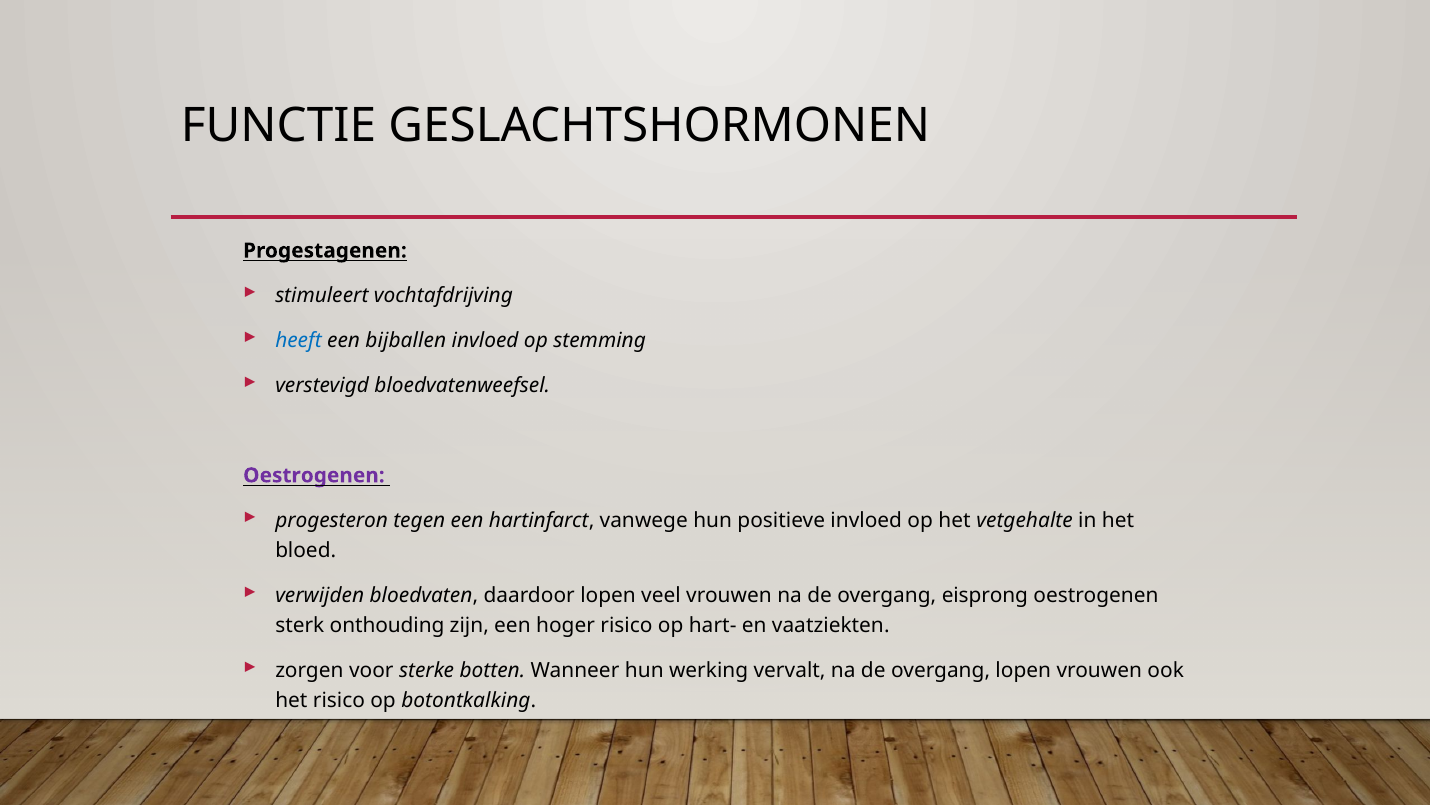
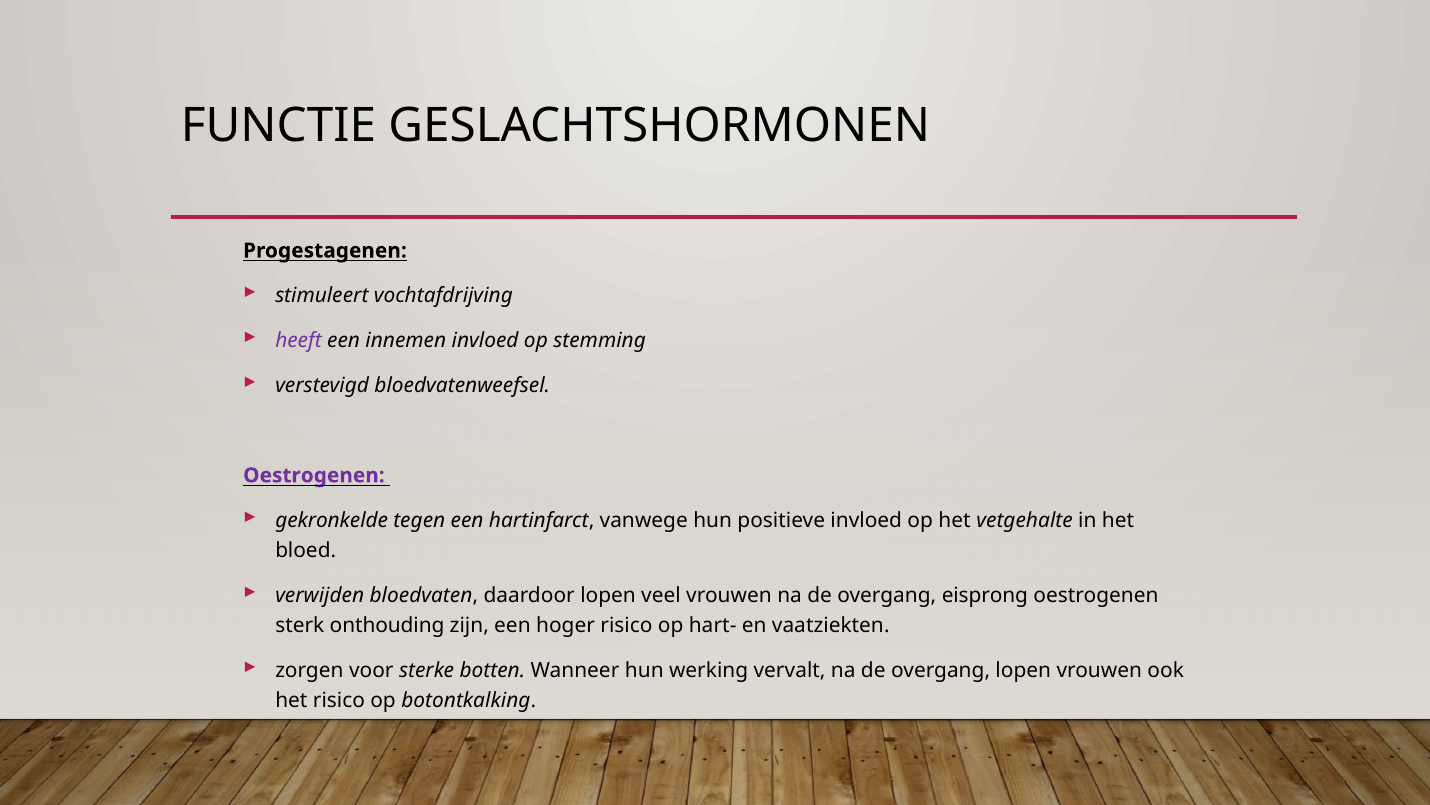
heeft colour: blue -> purple
bijballen: bijballen -> innemen
progesteron: progesteron -> gekronkelde
